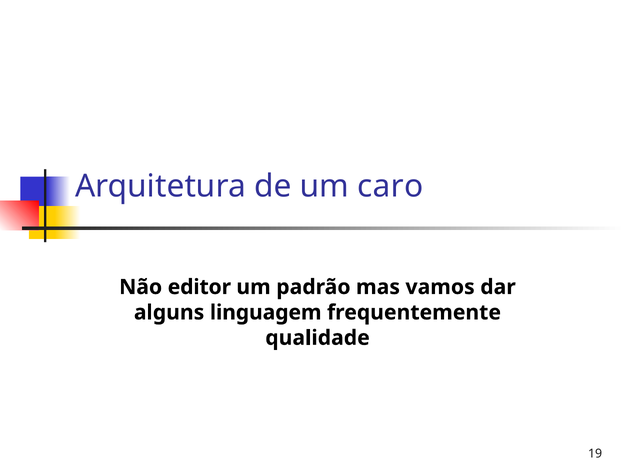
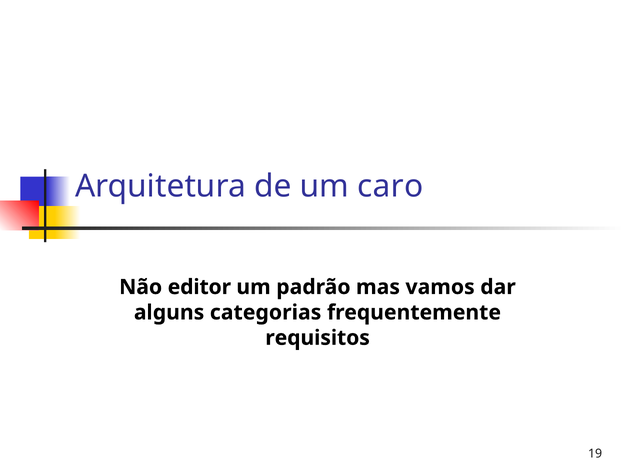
linguagem: linguagem -> categorias
qualidade: qualidade -> requisitos
